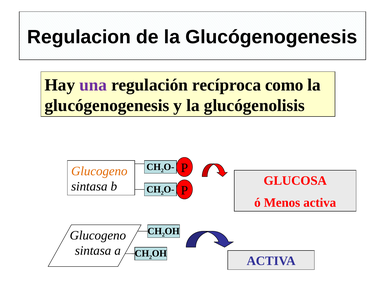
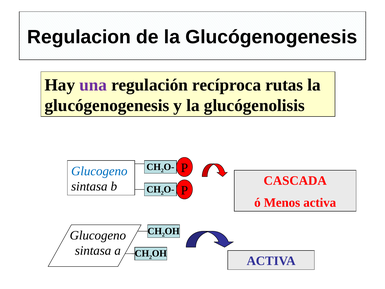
como: como -> rutas
Glucogeno at (99, 171) colour: orange -> blue
GLUCOSA: GLUCOSA -> CASCADA
